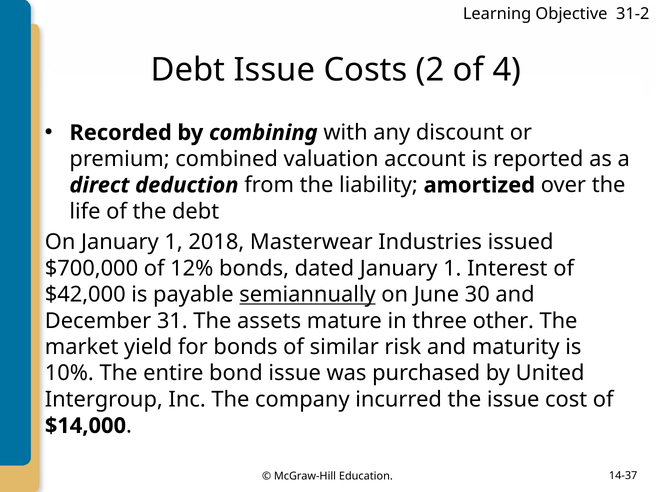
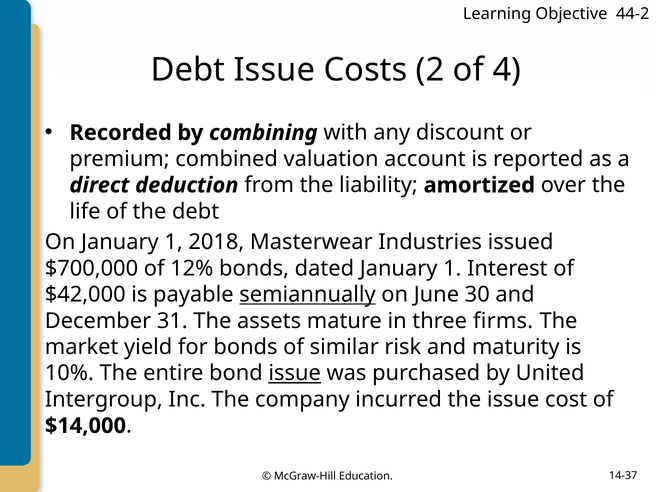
31-2: 31-2 -> 44-2
other: other -> firms
issue at (295, 373) underline: none -> present
